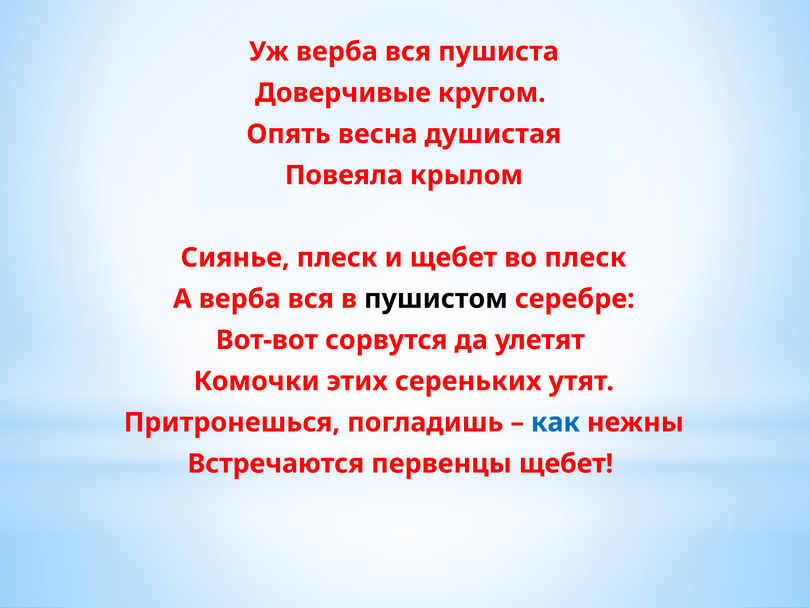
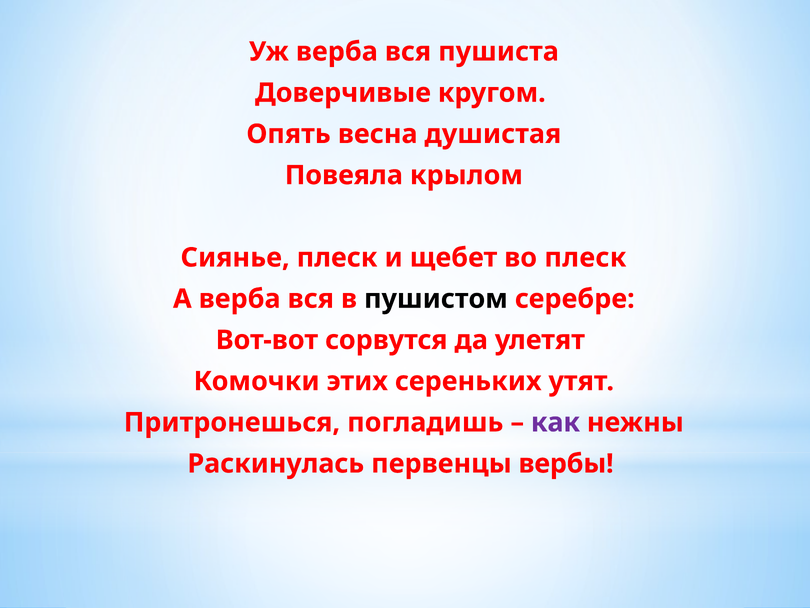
как colour: blue -> purple
Встречаются: Встречаются -> Раскинулась
первенцы щебет: щебет -> вербы
